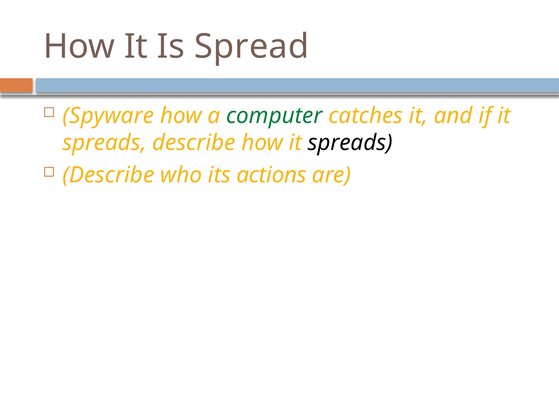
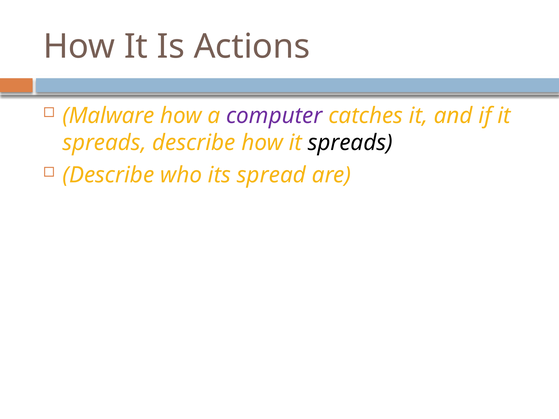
Spread: Spread -> Actions
Spyware: Spyware -> Malware
computer colour: green -> purple
actions: actions -> spread
